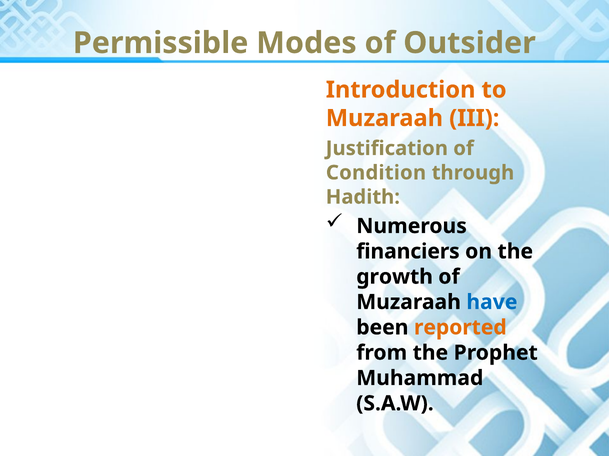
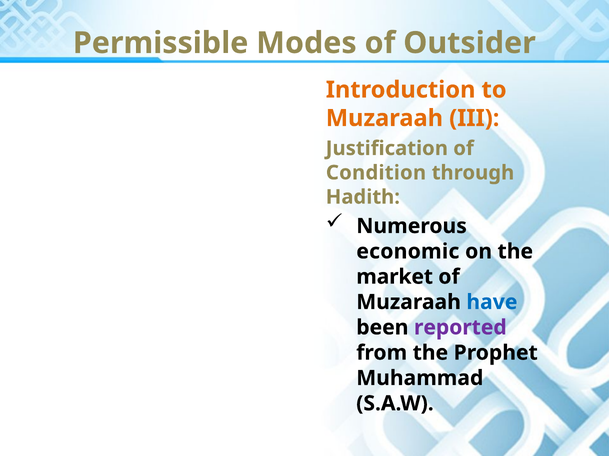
financiers: financiers -> economic
growth: growth -> market
reported colour: orange -> purple
